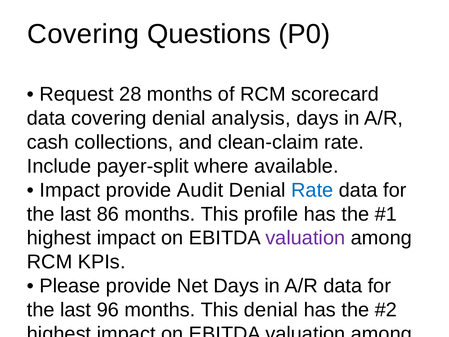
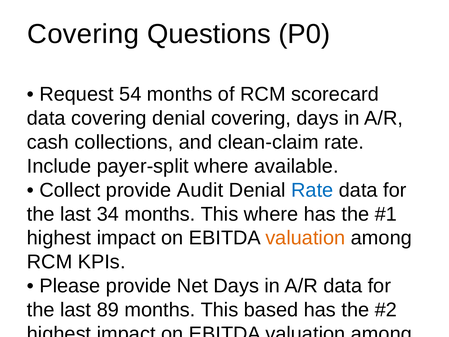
28: 28 -> 54
denial analysis: analysis -> covering
Impact at (70, 190): Impact -> Collect
86: 86 -> 34
This profile: profile -> where
valuation at (305, 238) colour: purple -> orange
96: 96 -> 89
This denial: denial -> based
